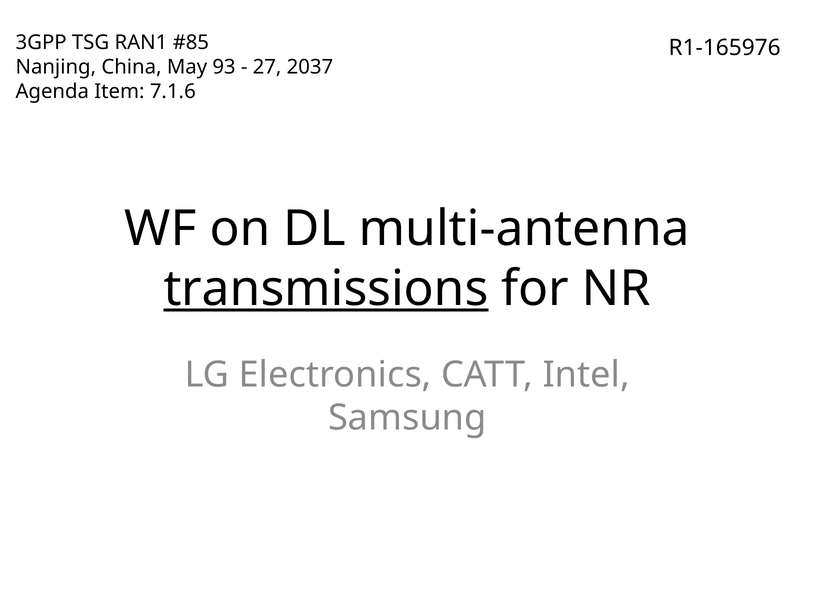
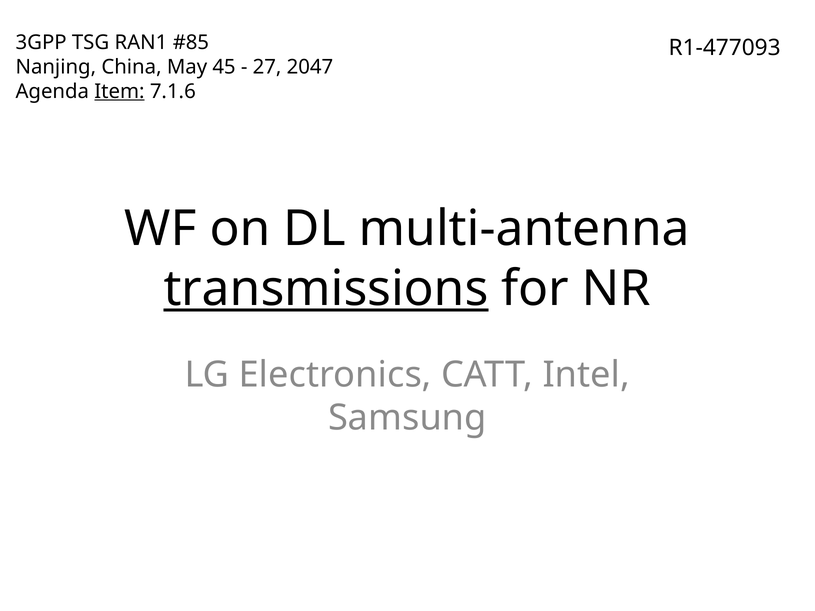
R1-165976: R1-165976 -> R1-477093
93: 93 -> 45
2037: 2037 -> 2047
Item underline: none -> present
